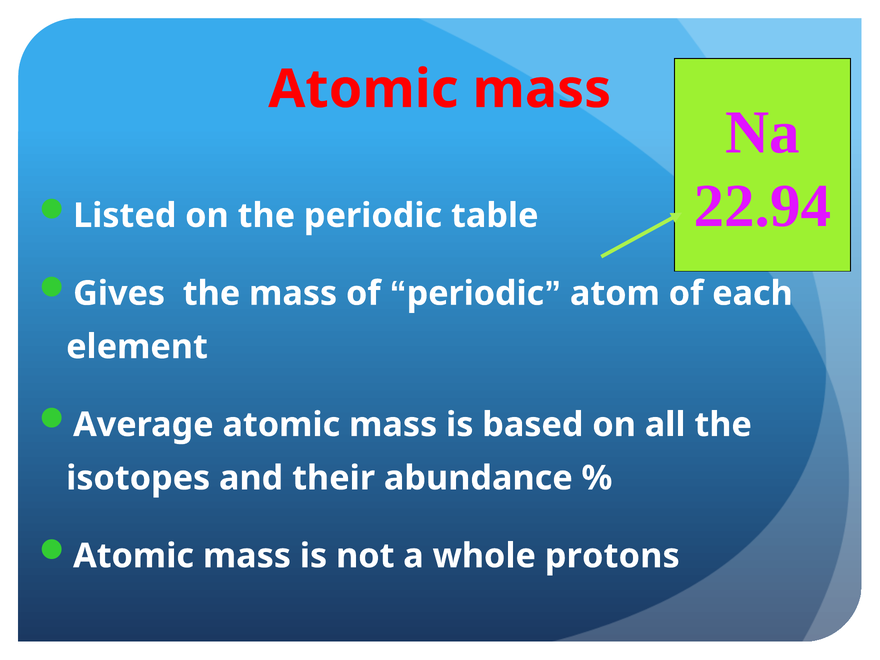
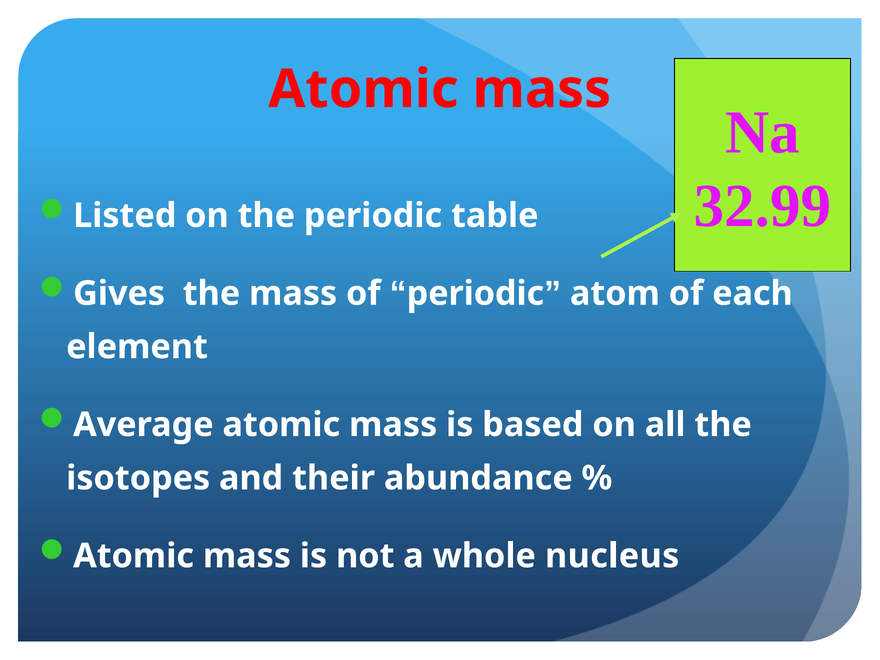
22.94: 22.94 -> 32.99
protons: protons -> nucleus
